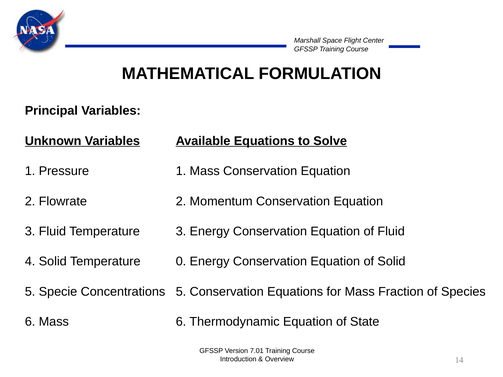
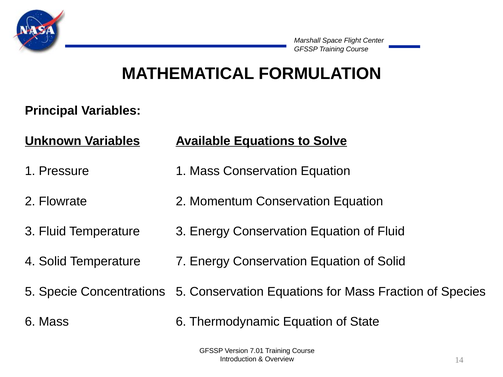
0: 0 -> 7
